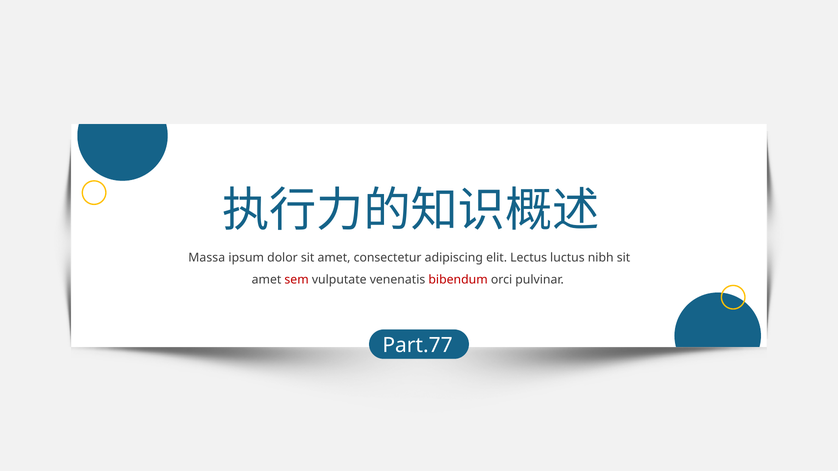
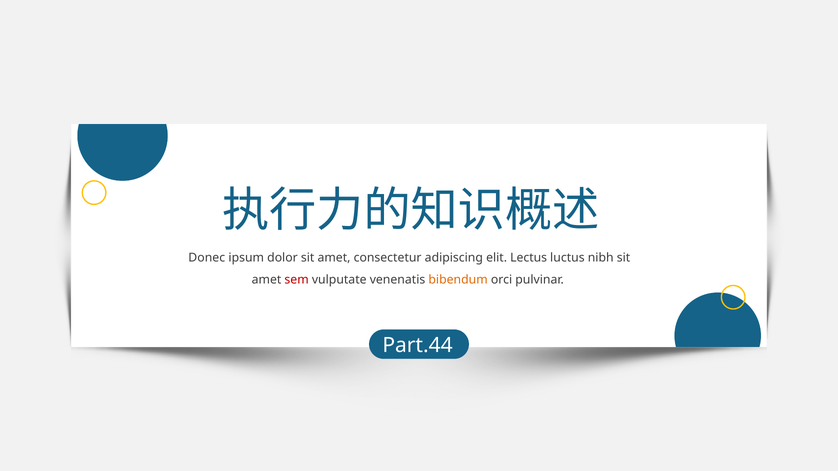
Massa: Massa -> Donec
bibendum colour: red -> orange
Part.77: Part.77 -> Part.44
